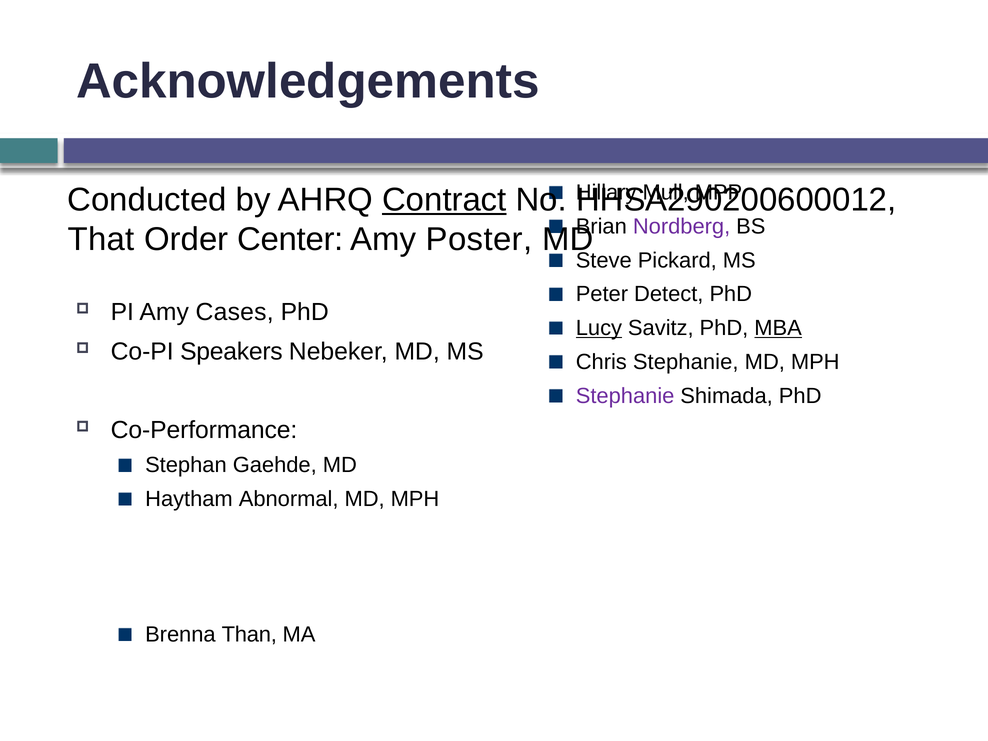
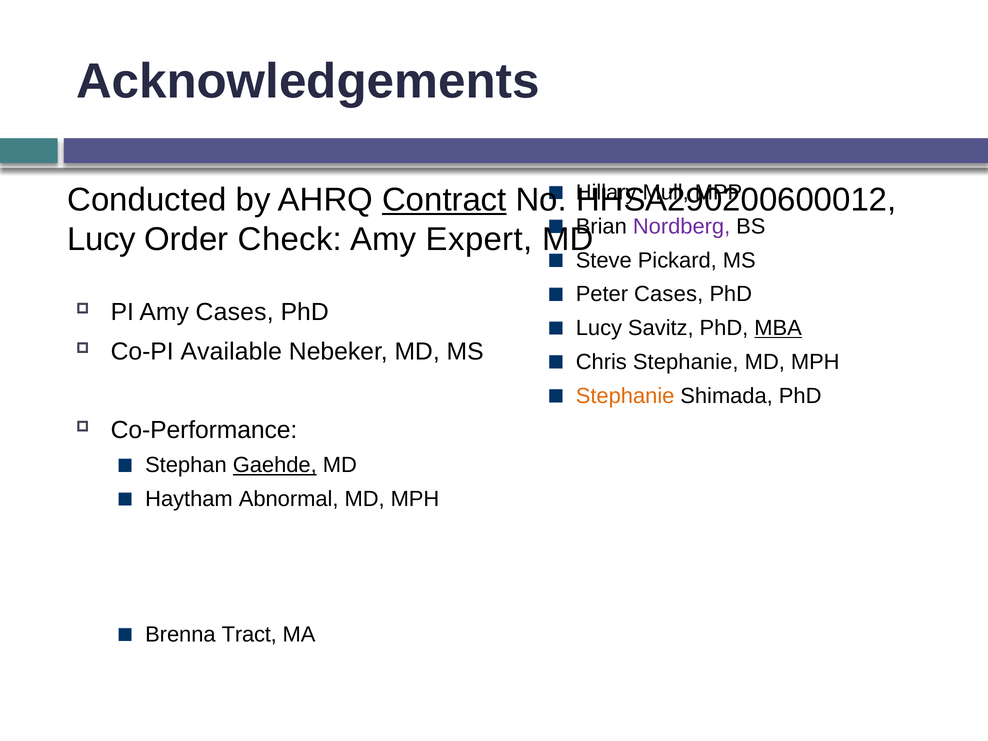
That at (101, 239): That -> Lucy
Center: Center -> Check
Poster: Poster -> Expert
Peter Detect: Detect -> Cases
Lucy at (599, 328) underline: present -> none
Speakers: Speakers -> Available
Stephanie at (625, 396) colour: purple -> orange
Gaehde underline: none -> present
Than: Than -> Tract
